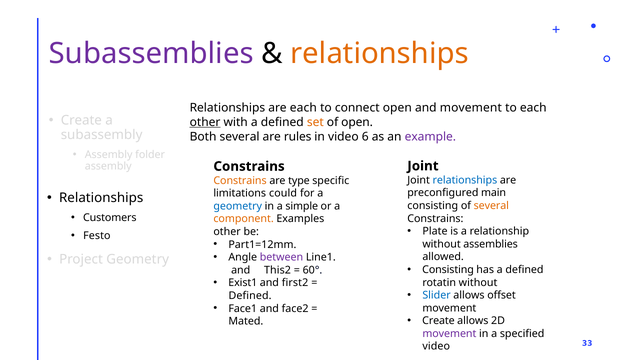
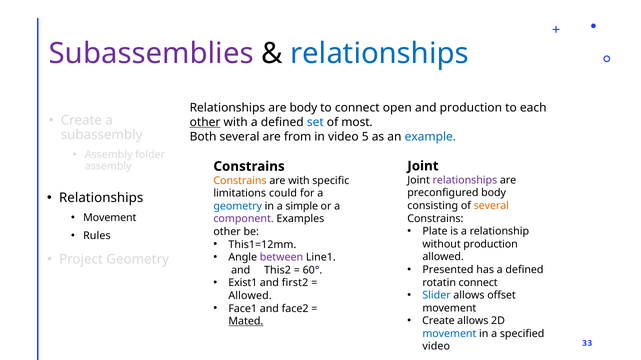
relationships at (380, 54) colour: orange -> blue
are each: each -> body
and movement: movement -> production
set colour: orange -> blue
of open: open -> most
rules: rules -> from
6: 6 -> 5
example colour: purple -> blue
relationships at (465, 180) colour: blue -> purple
are type: type -> with
preconfigured main: main -> body
Customers at (110, 218): Customers -> Movement
component colour: orange -> purple
Festo: Festo -> Rules
Part1=12mm: Part1=12mm -> This1=12mm
without assemblies: assemblies -> production
Consisting at (448, 270): Consisting -> Presented
rotatin without: without -> connect
Defined at (250, 296): Defined -> Allowed
Mated underline: none -> present
movement at (449, 334) colour: purple -> blue
